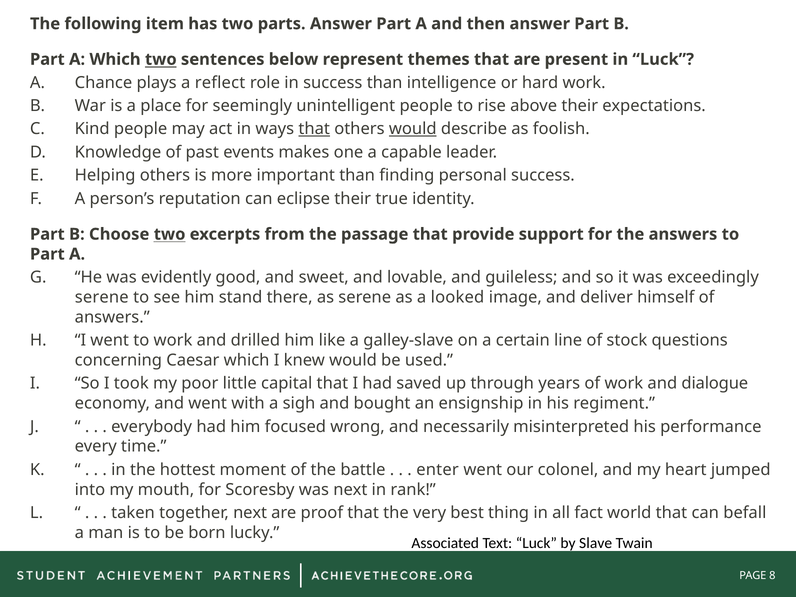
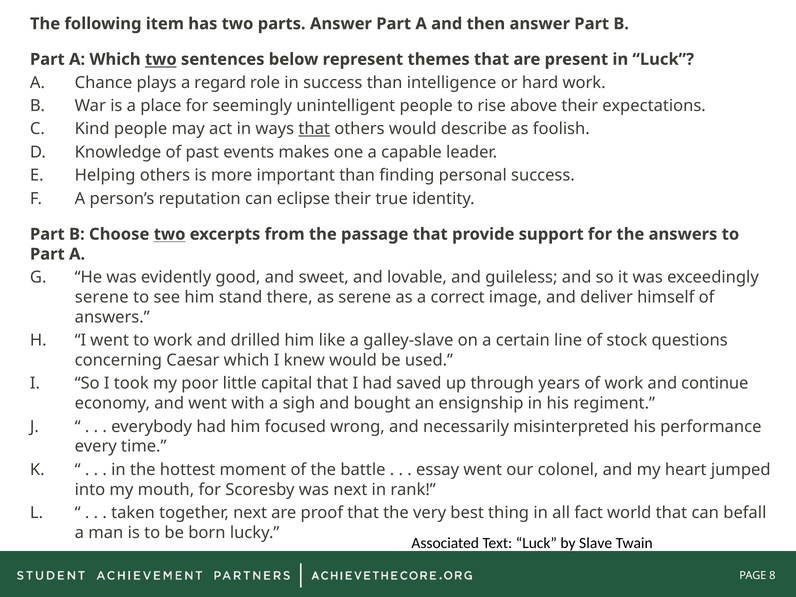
reflect: reflect -> regard
would at (413, 129) underline: present -> none
looked: looked -> correct
dialogue: dialogue -> continue
enter: enter -> essay
